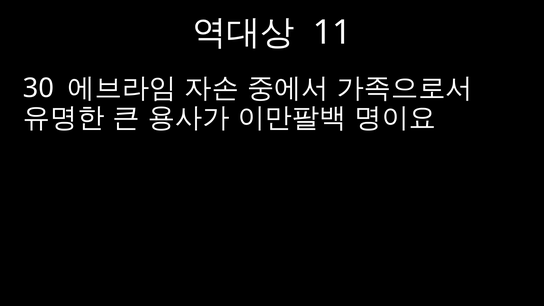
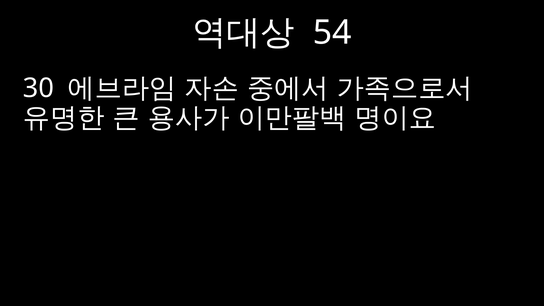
11: 11 -> 54
